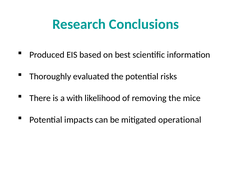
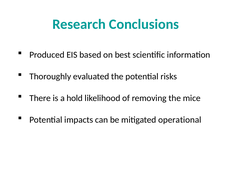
with: with -> hold
